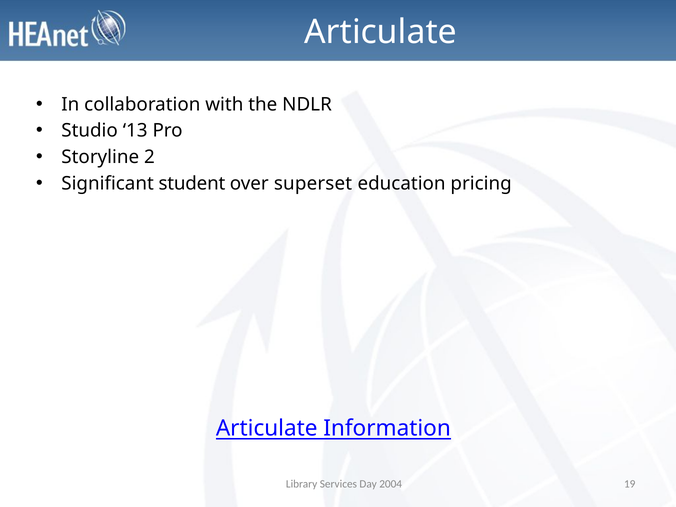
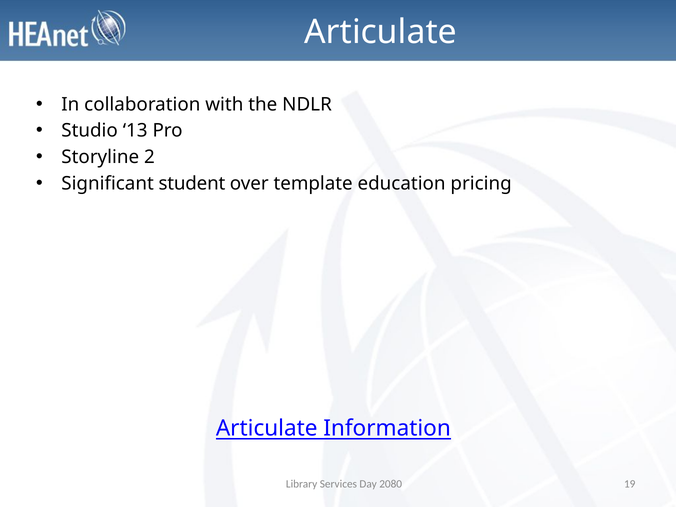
superset: superset -> template
2004: 2004 -> 2080
